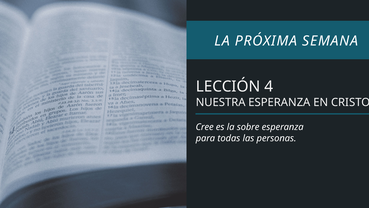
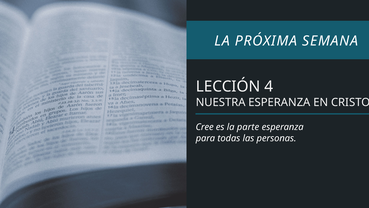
sobre: sobre -> parte
